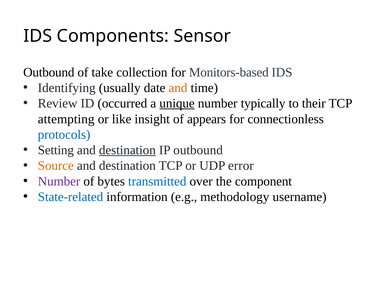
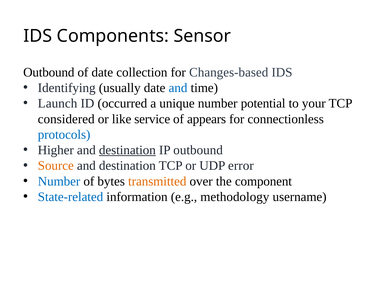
of take: take -> date
Monitors-based: Monitors-based -> Changes-based
and at (178, 88) colour: orange -> blue
Review: Review -> Launch
unique underline: present -> none
typically: typically -> potential
their: their -> your
attempting: attempting -> considered
insight: insight -> service
Setting: Setting -> Higher
Number at (59, 181) colour: purple -> blue
transmitted colour: blue -> orange
